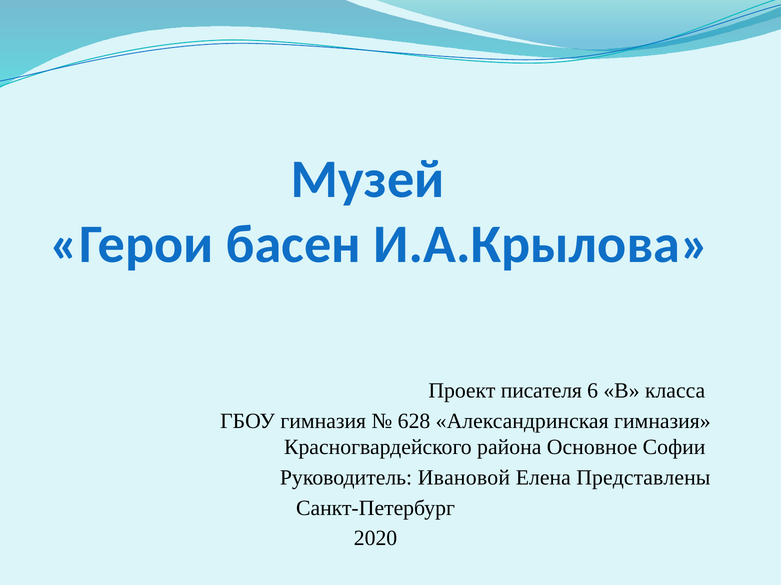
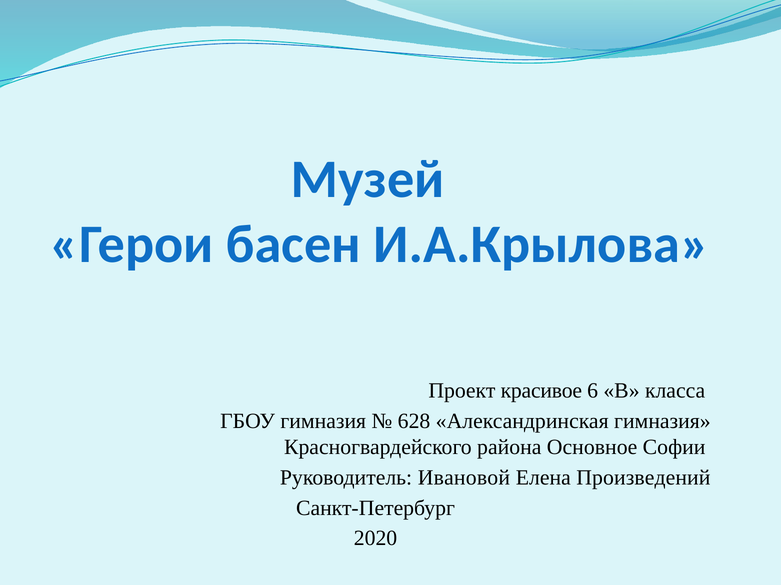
писателя: писателя -> красивое
Представлены: Представлены -> Произведений
